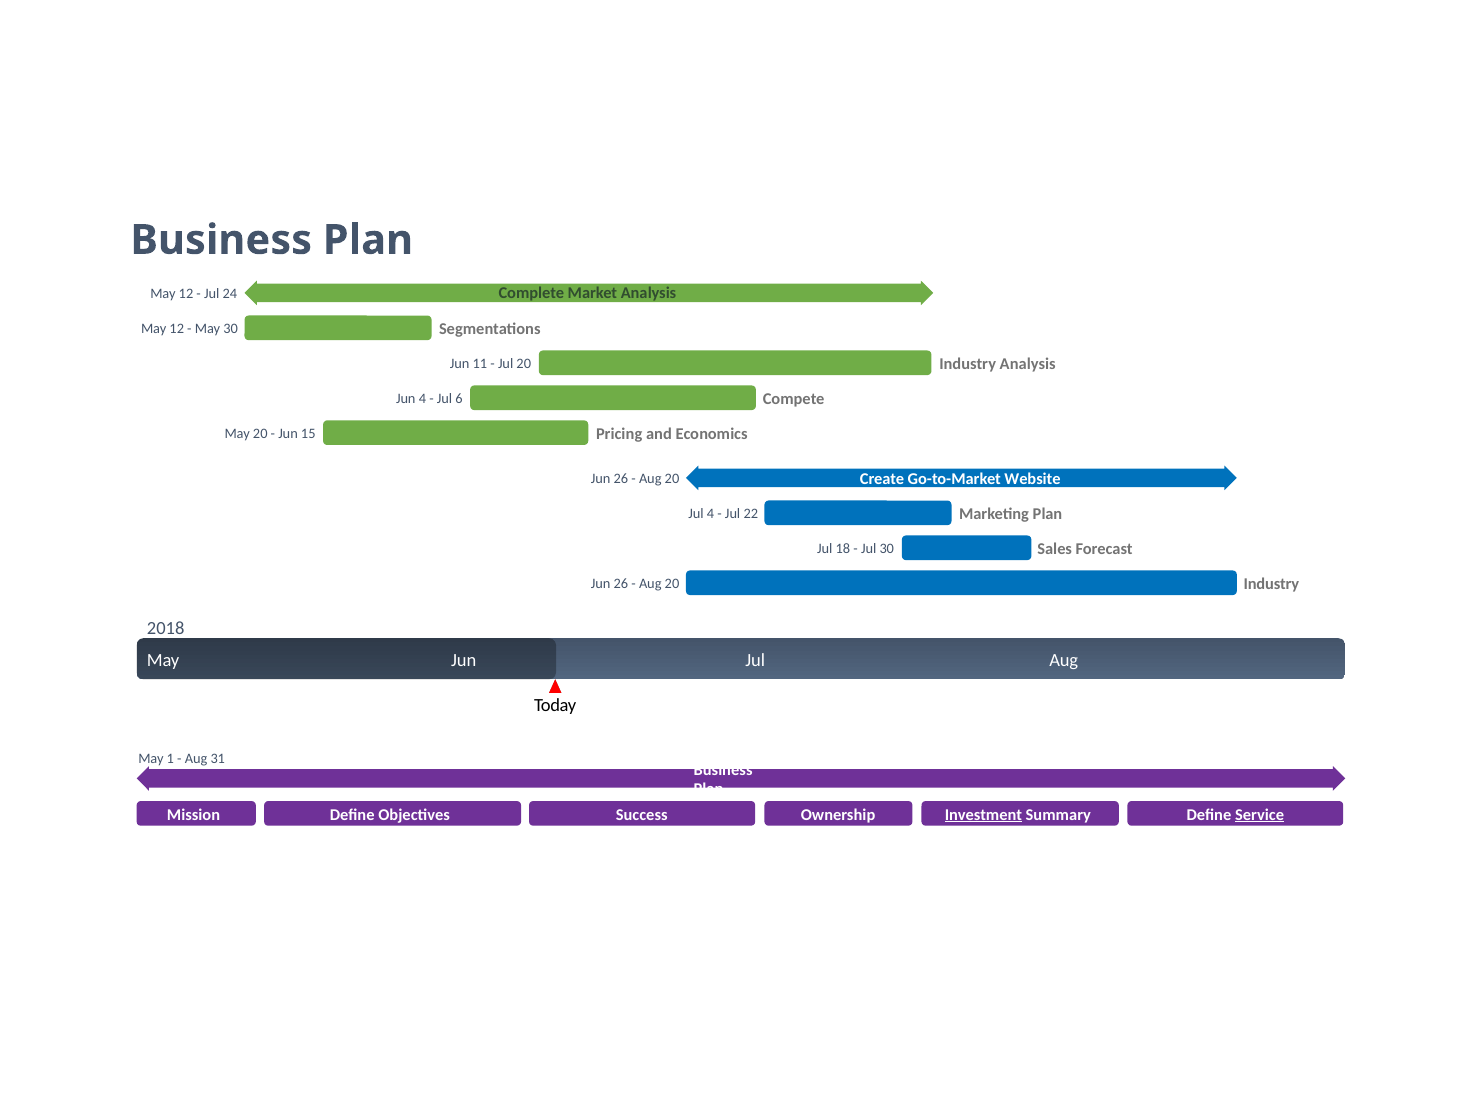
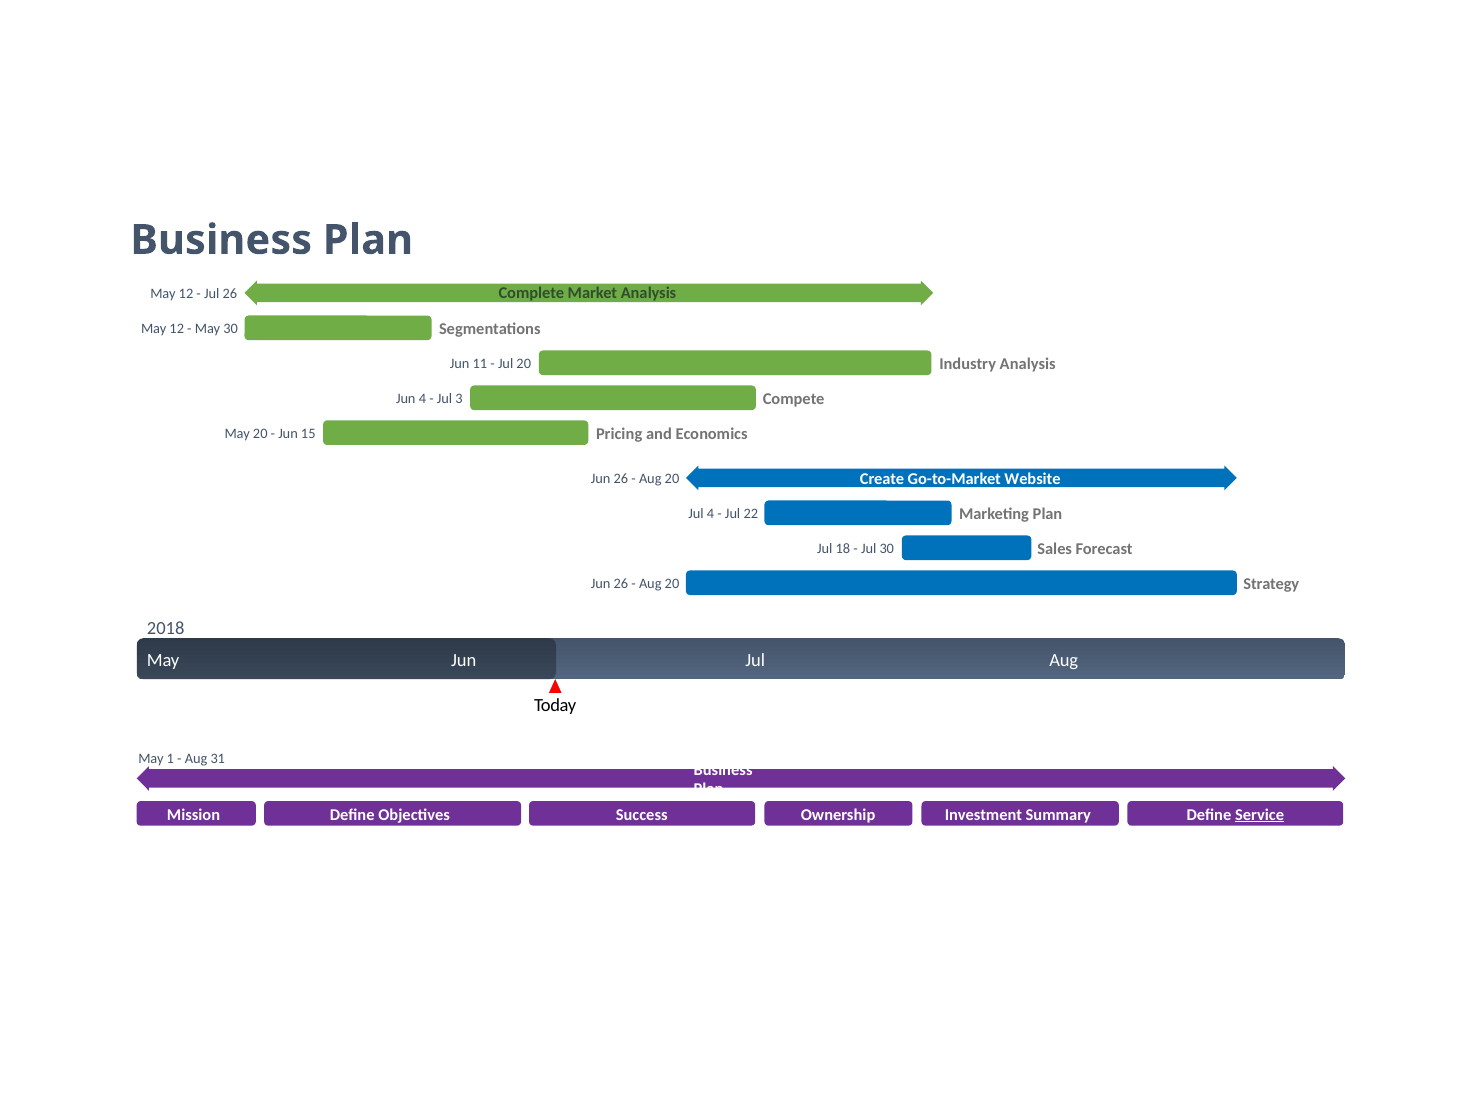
Jul 24: 24 -> 26
6: 6 -> 3
Aug 20 Industry: Industry -> Strategy
Investment underline: present -> none
